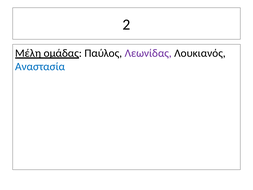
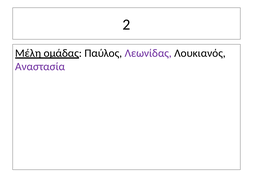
Αναστασία colour: blue -> purple
